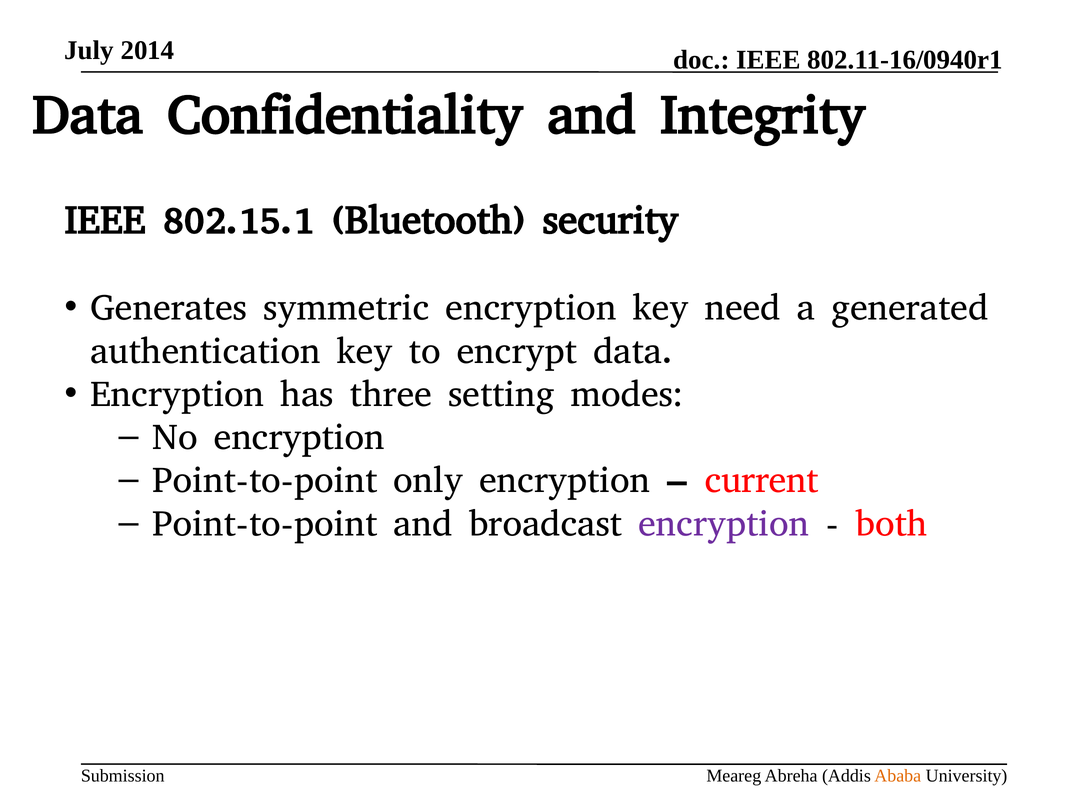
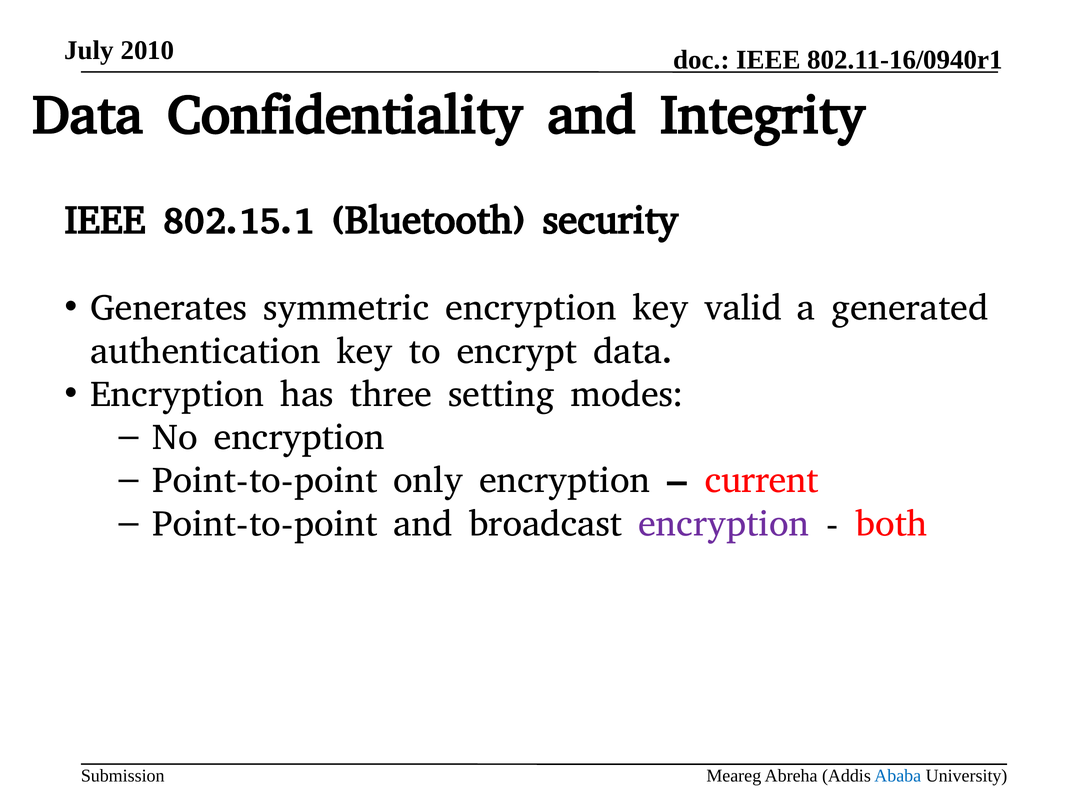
2014: 2014 -> 2010
need: need -> valid
Ababa colour: orange -> blue
